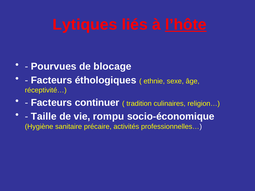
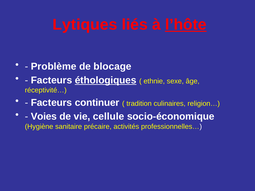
Pourvues: Pourvues -> Problème
éthologiques underline: none -> present
Taille: Taille -> Voies
rompu: rompu -> cellule
